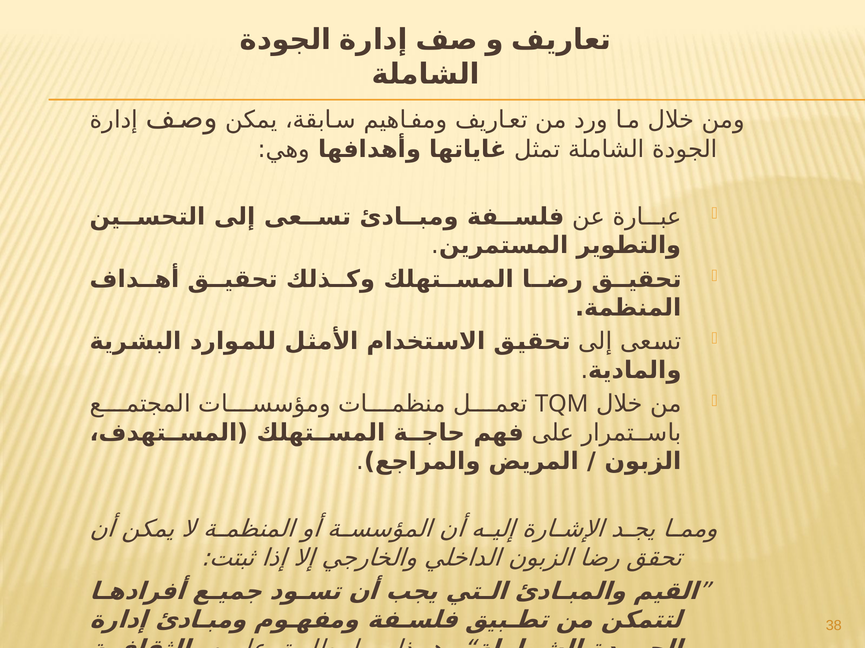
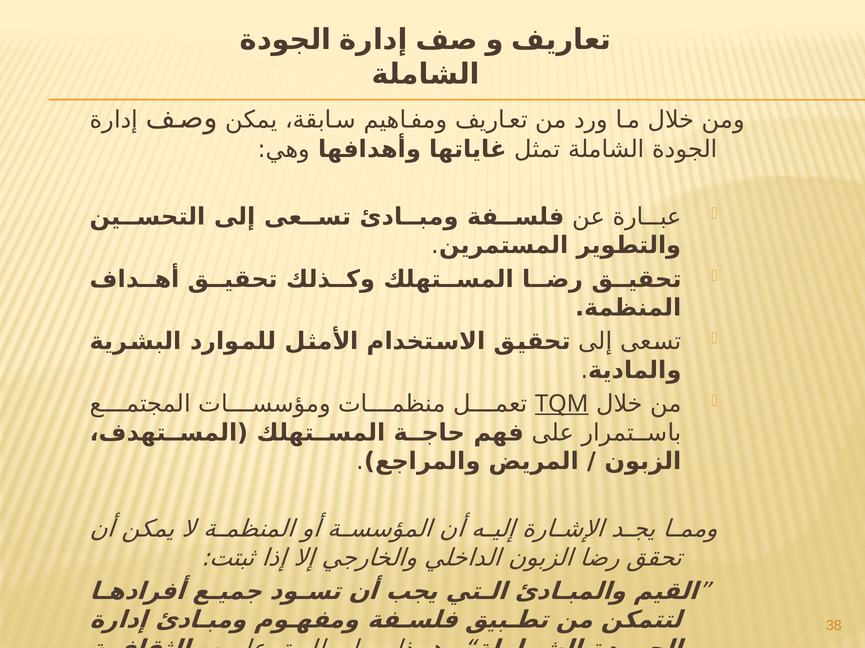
TQM underline: none -> present
